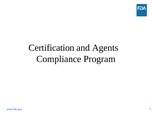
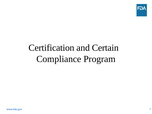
Agents: Agents -> Certain
